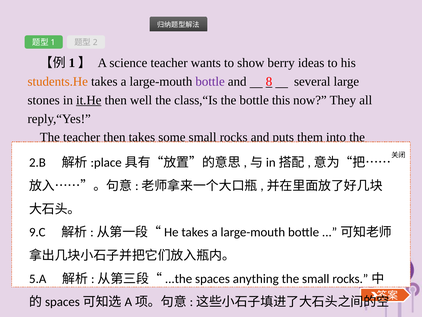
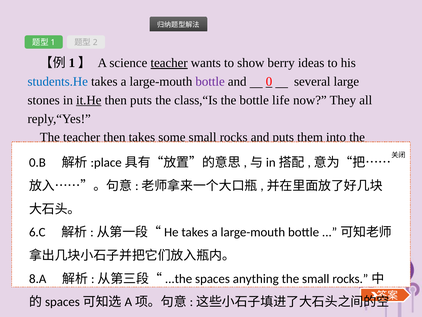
teacher at (169, 63) underline: none -> present
students.He colour: orange -> blue
8: 8 -> 0
then well: well -> puts
bottle this: this -> life
2.B: 2.B -> 0.B
9.C: 9.C -> 6.C
5.A: 5.A -> 8.A
